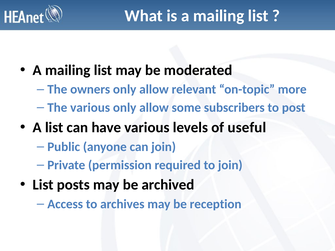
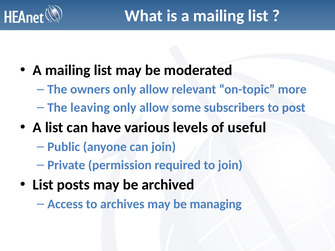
The various: various -> leaving
reception: reception -> managing
